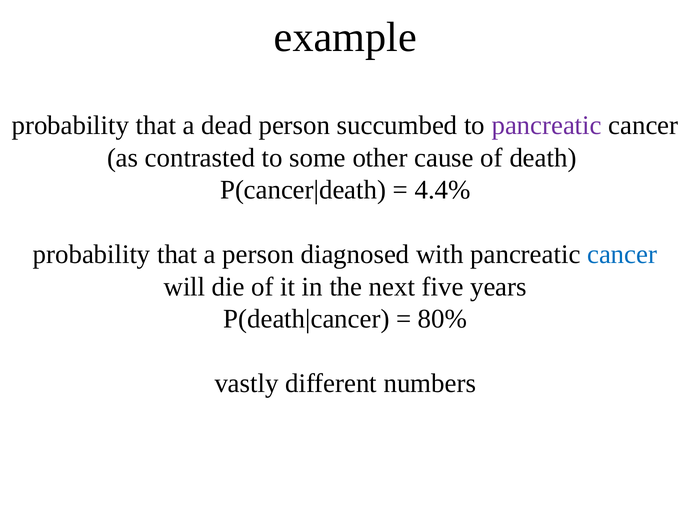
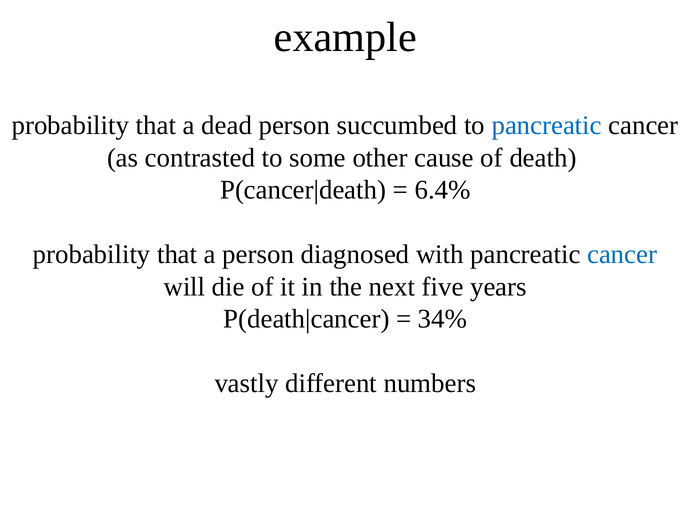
pancreatic at (547, 126) colour: purple -> blue
4.4%: 4.4% -> 6.4%
80%: 80% -> 34%
